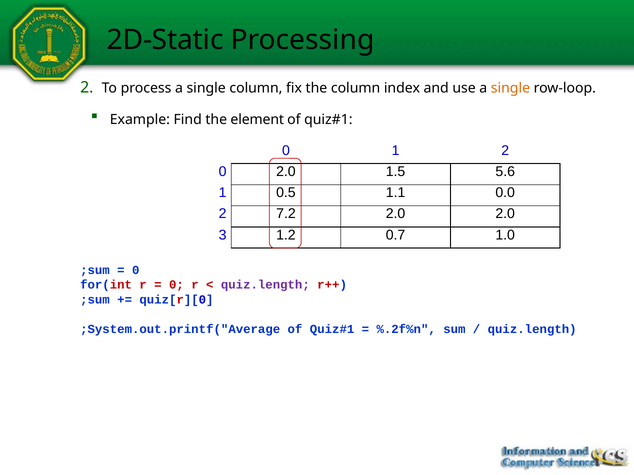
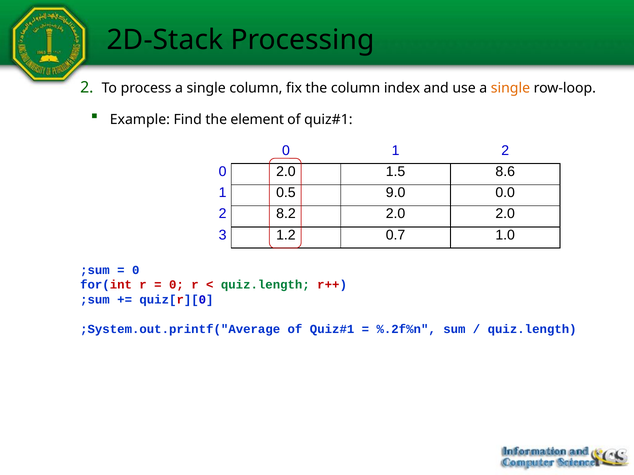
2D-Static: 2D-Static -> 2D-Stack
5.6: 5.6 -> 8.6
1.1: 1.1 -> 9.0
7.2: 7.2 -> 8.2
quiz.length at (265, 285) colour: purple -> green
